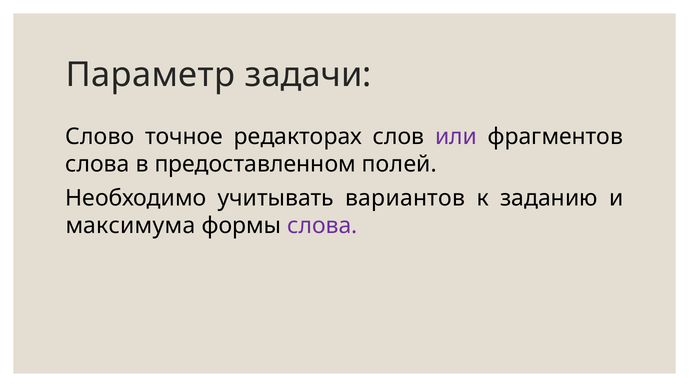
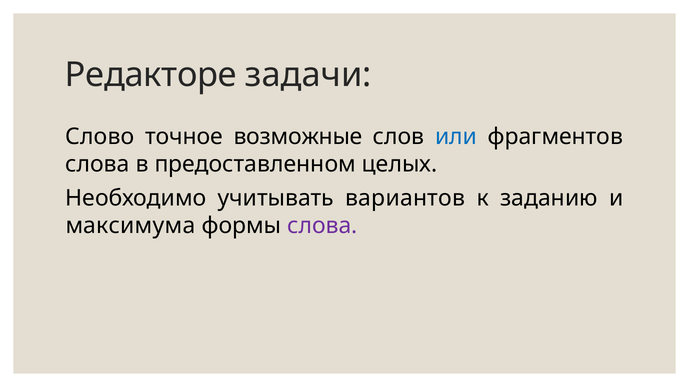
Параметр: Параметр -> Редакторе
редакторах: редакторах -> возможные
или colour: purple -> blue
полей: полей -> целых
